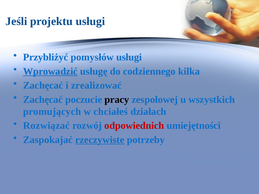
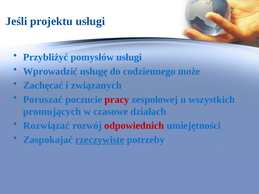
Wprowadzić underline: present -> none
kilka: kilka -> może
zrealizować: zrealizować -> związanych
Zachęcać at (43, 100): Zachęcać -> Poruszać
pracy colour: black -> red
chciałeś: chciałeś -> czasowe
